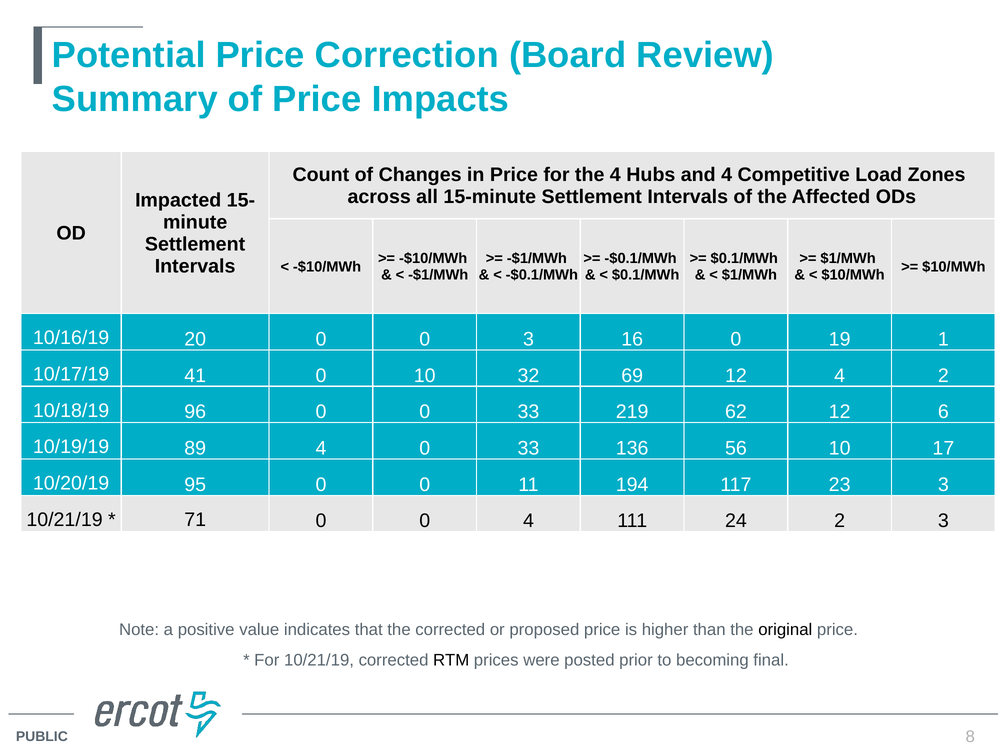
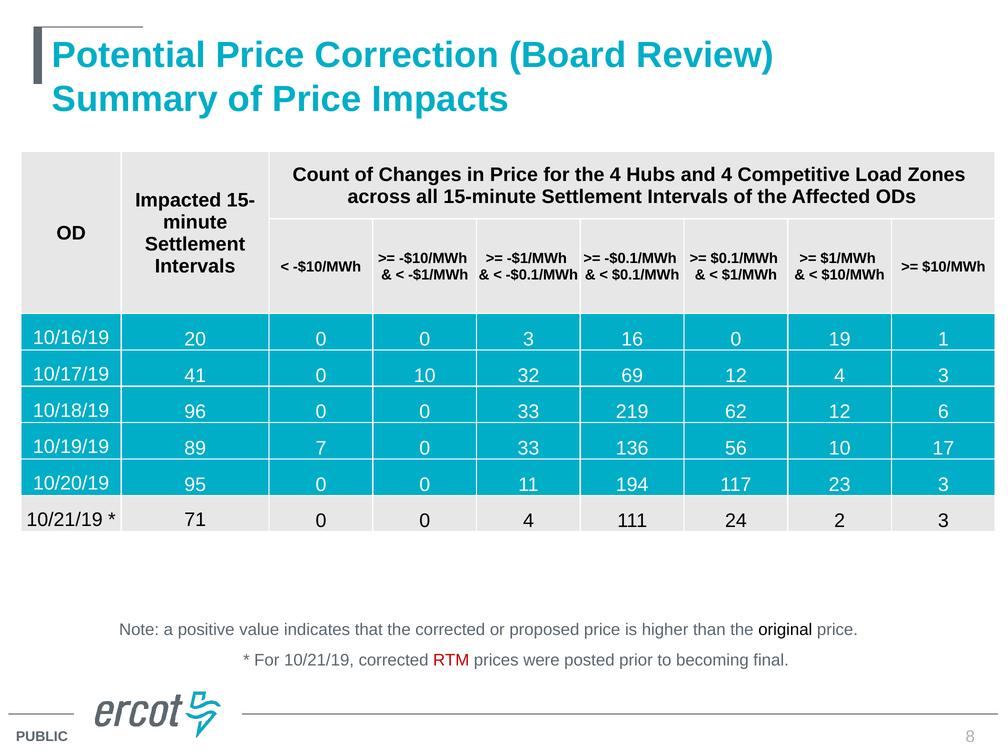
4 2: 2 -> 3
89 4: 4 -> 7
RTM colour: black -> red
